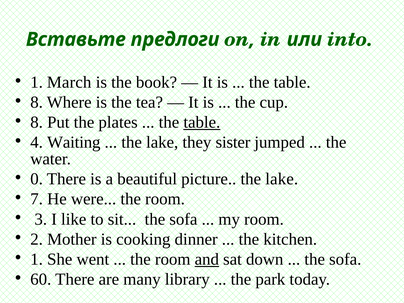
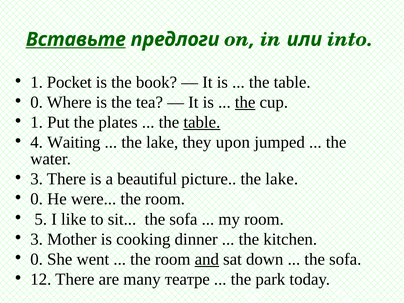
Вставьте underline: none -> present
March: March -> Pocket
8 at (37, 102): 8 -> 0
the at (245, 102) underline: none -> present
8 at (37, 122): 8 -> 1
sister: sister -> upon
0 at (37, 179): 0 -> 3
7 at (37, 199): 7 -> 0
3: 3 -> 5
2 at (37, 239): 2 -> 3
1 at (37, 259): 1 -> 0
60: 60 -> 12
library: library -> театре
